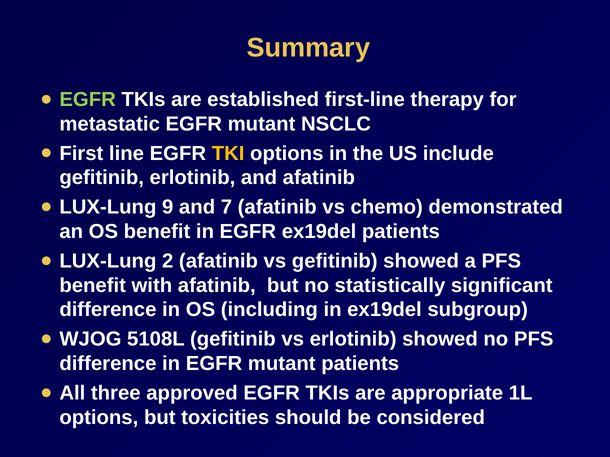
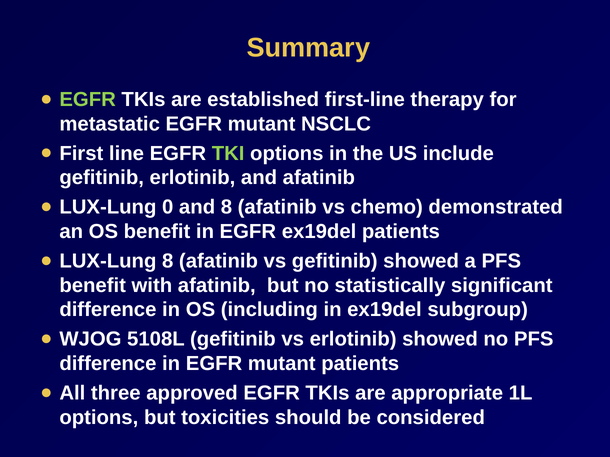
TKI colour: yellow -> light green
9: 9 -> 0
and 7: 7 -> 8
LUX-Lung 2: 2 -> 8
